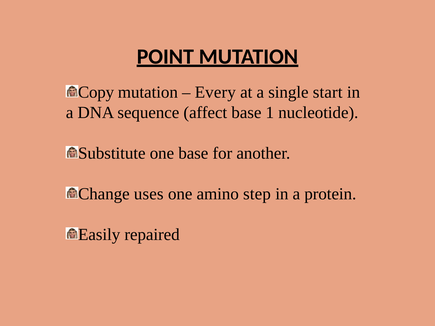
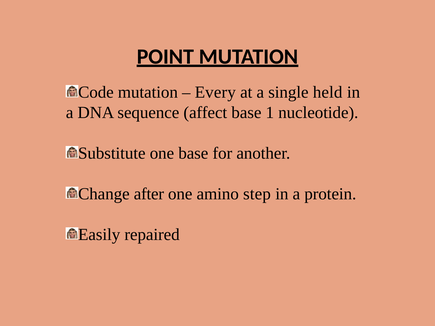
Copy: Copy -> Code
start: start -> held
uses: uses -> after
